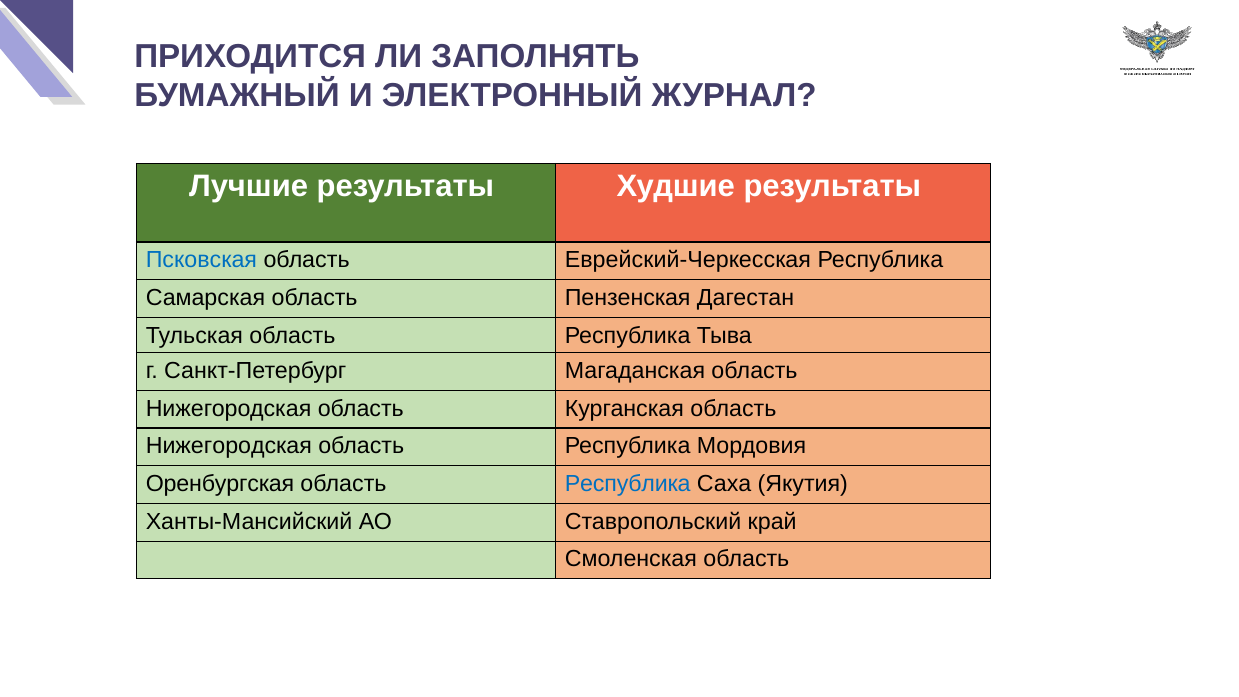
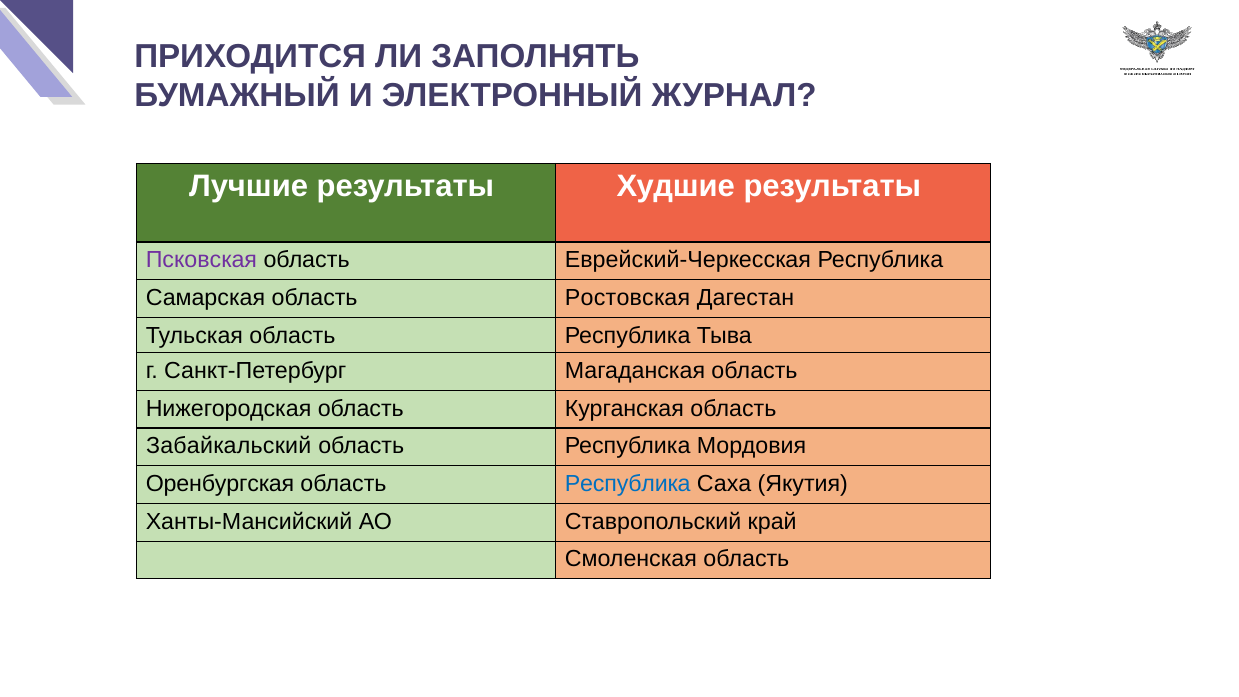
Псковская colour: blue -> purple
Пензенская: Пензенская -> Ростовская
Нижегородская at (229, 446): Нижегородская -> Забайкальский
